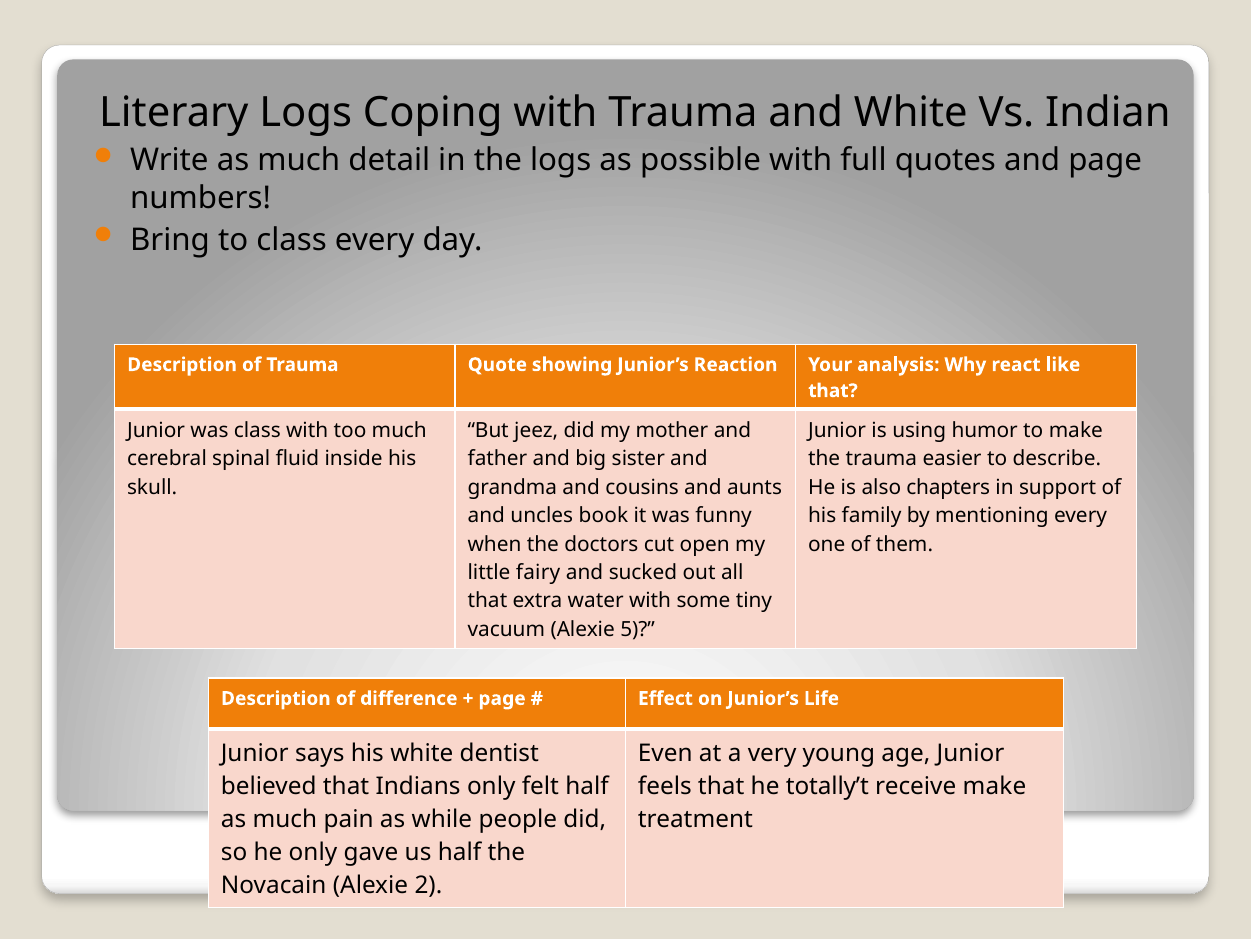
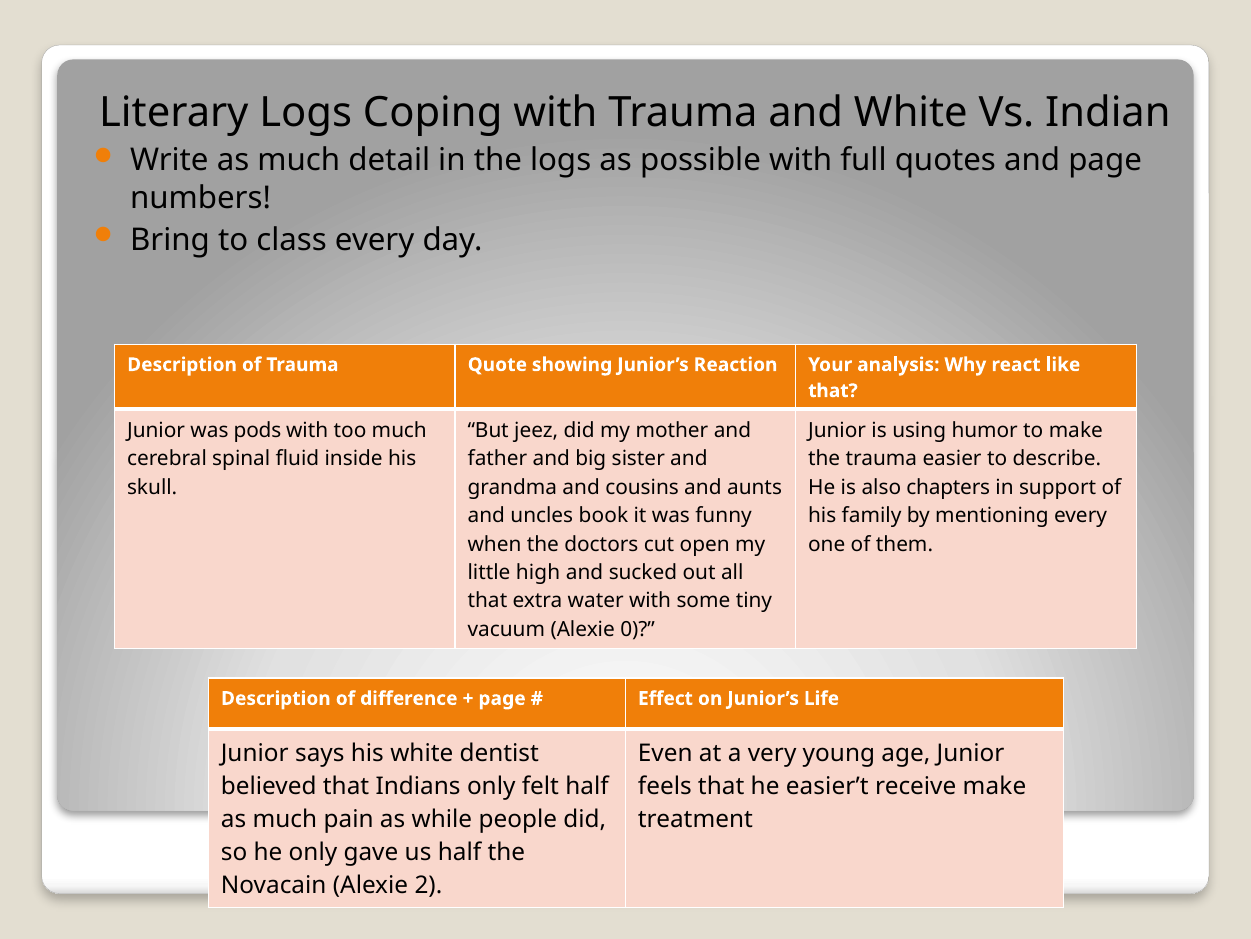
was class: class -> pods
fairy: fairy -> high
5: 5 -> 0
totally’t: totally’t -> easier’t
